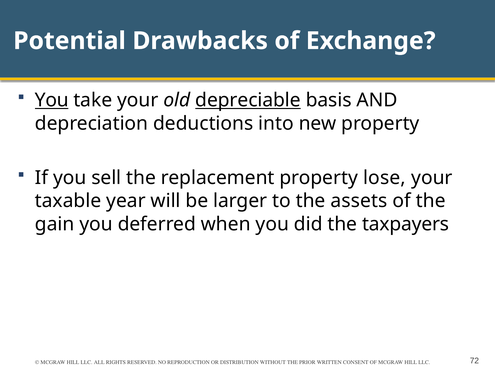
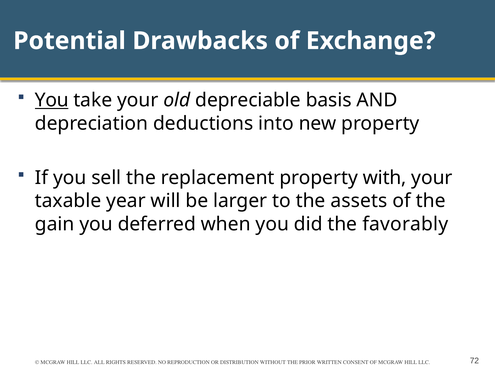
depreciable underline: present -> none
lose: lose -> with
taxpayers: taxpayers -> favorably
